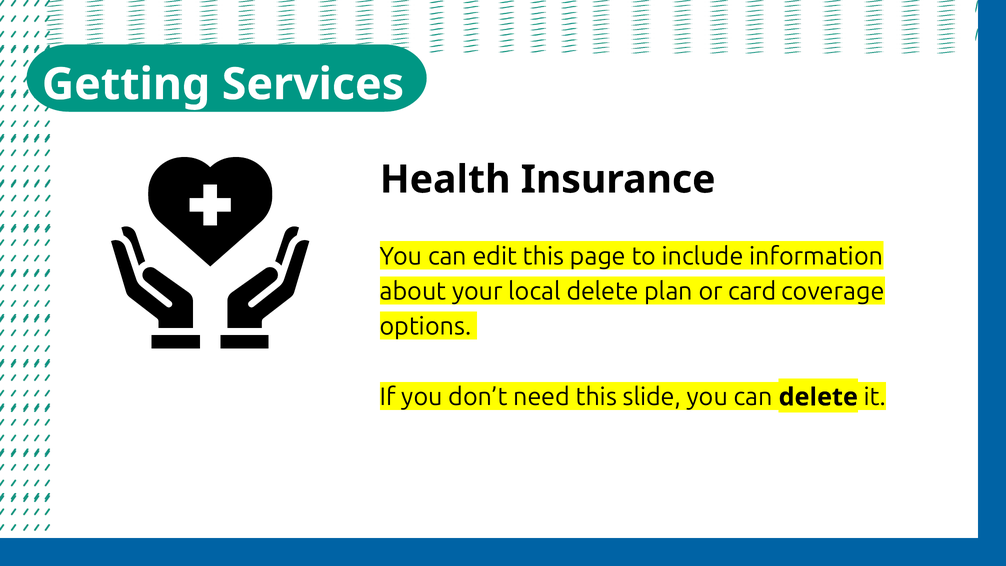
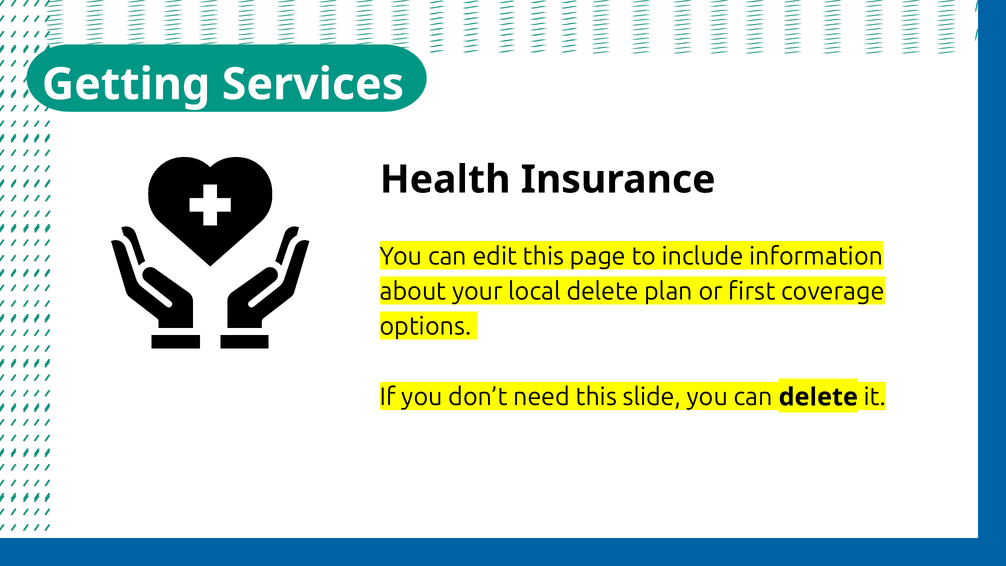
card: card -> first
